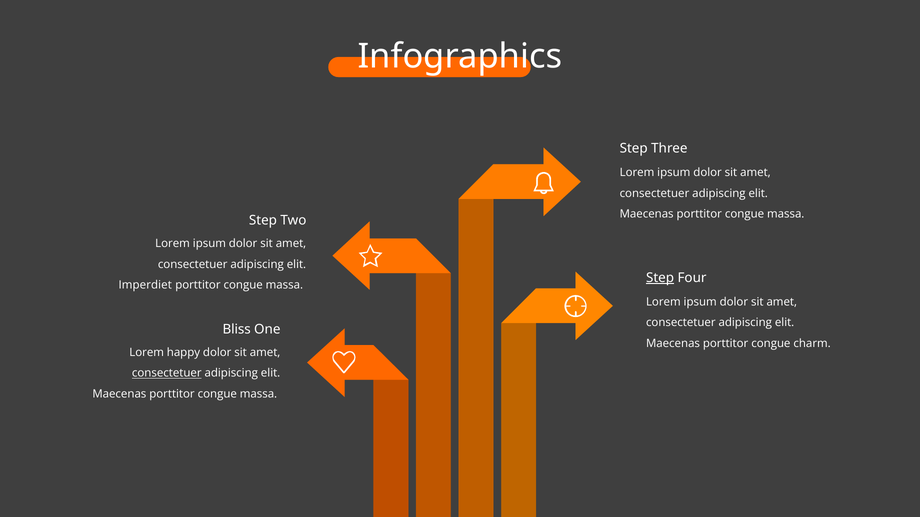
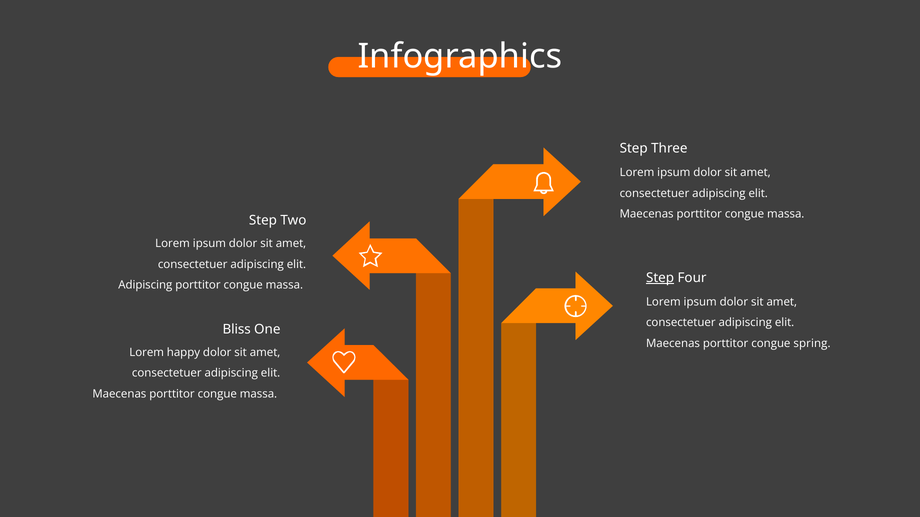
Imperdiet at (145, 285): Imperdiet -> Adipiscing
charm: charm -> spring
consectetuer at (167, 374) underline: present -> none
